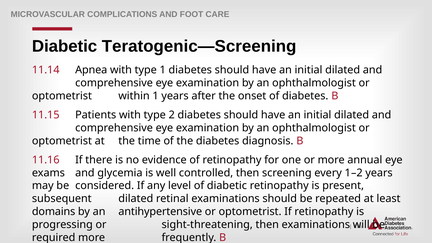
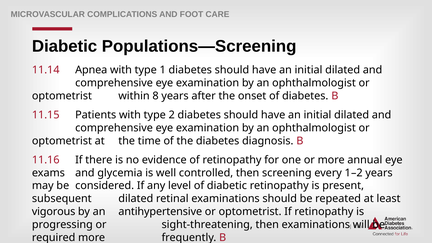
Teratogenic—Screening: Teratogenic—Screening -> Populations—Screening
within 1: 1 -> 8
domains: domains -> vigorous
